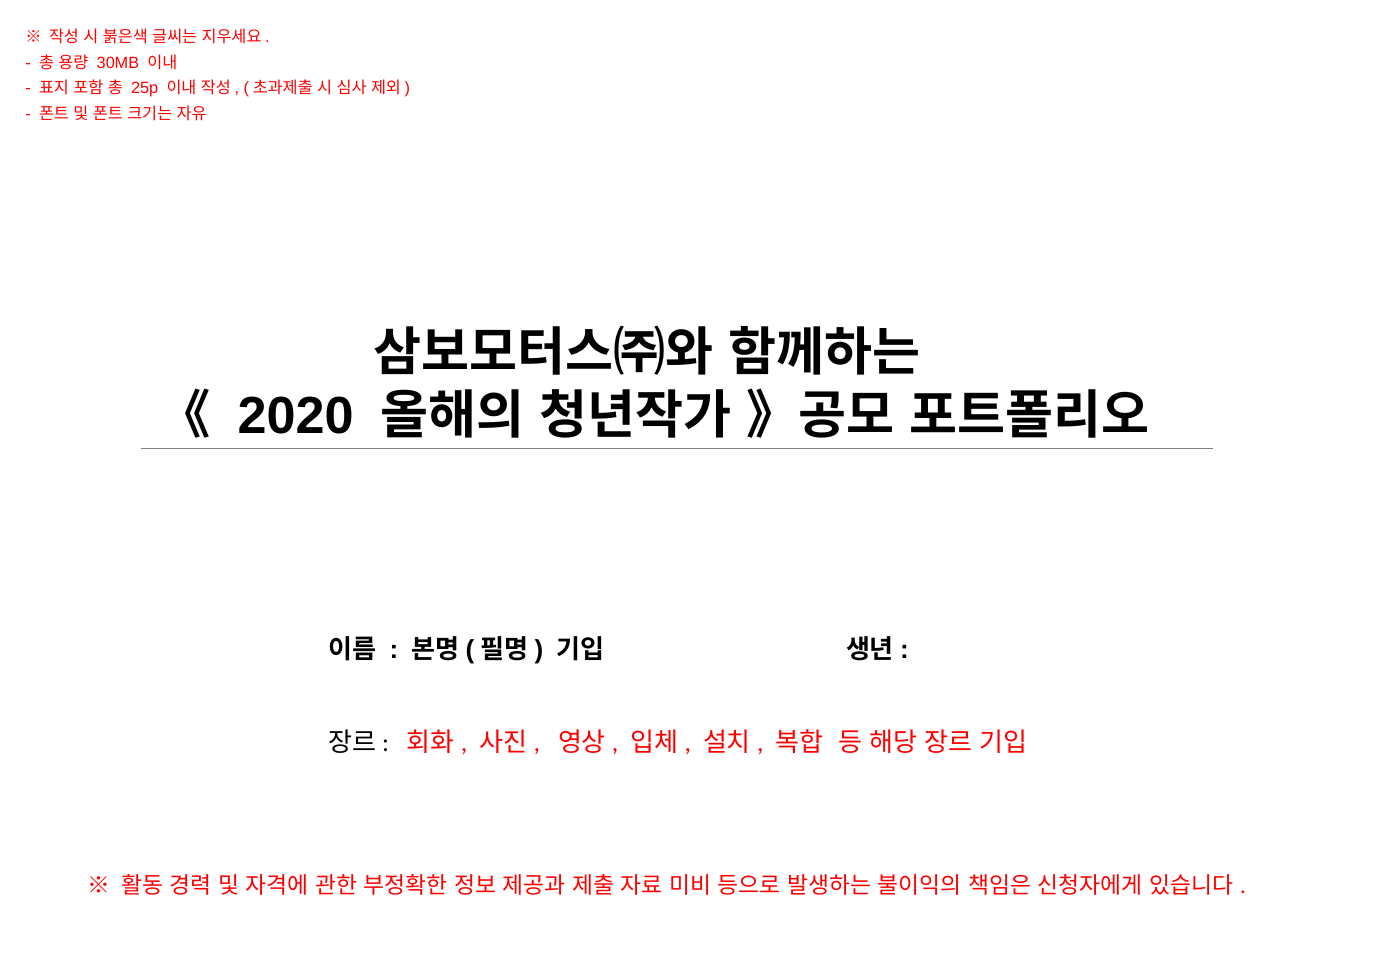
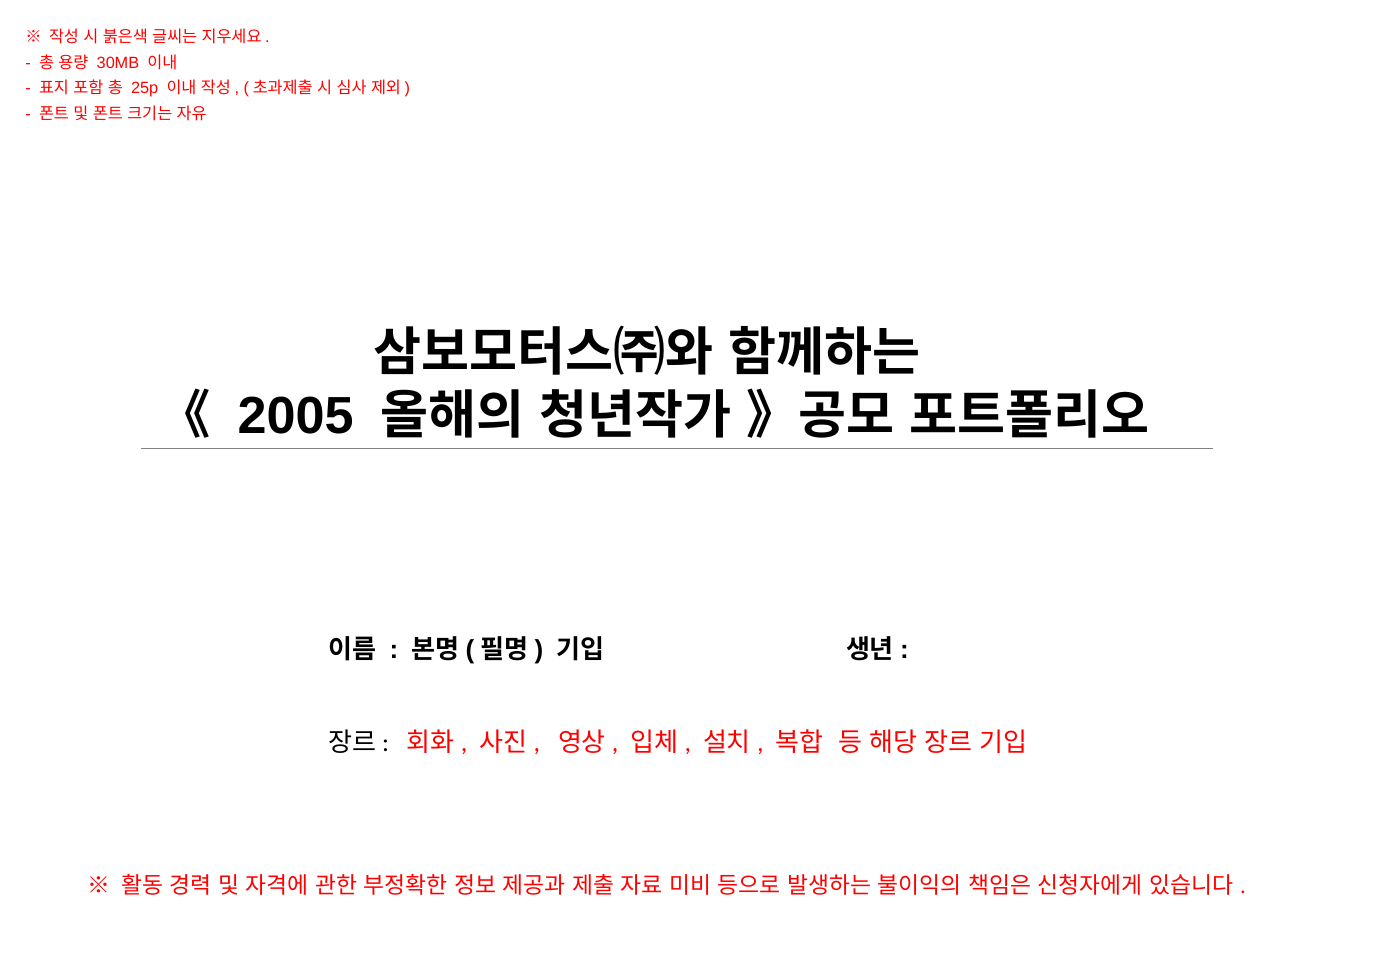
2020: 2020 -> 2005
